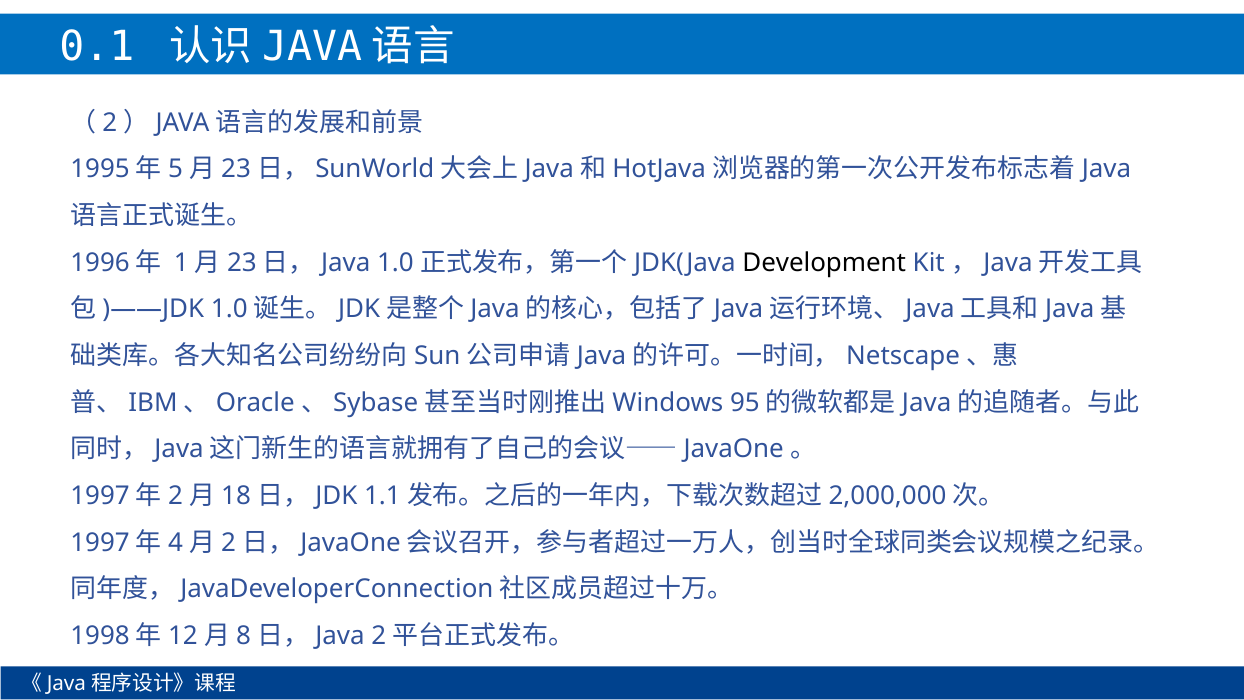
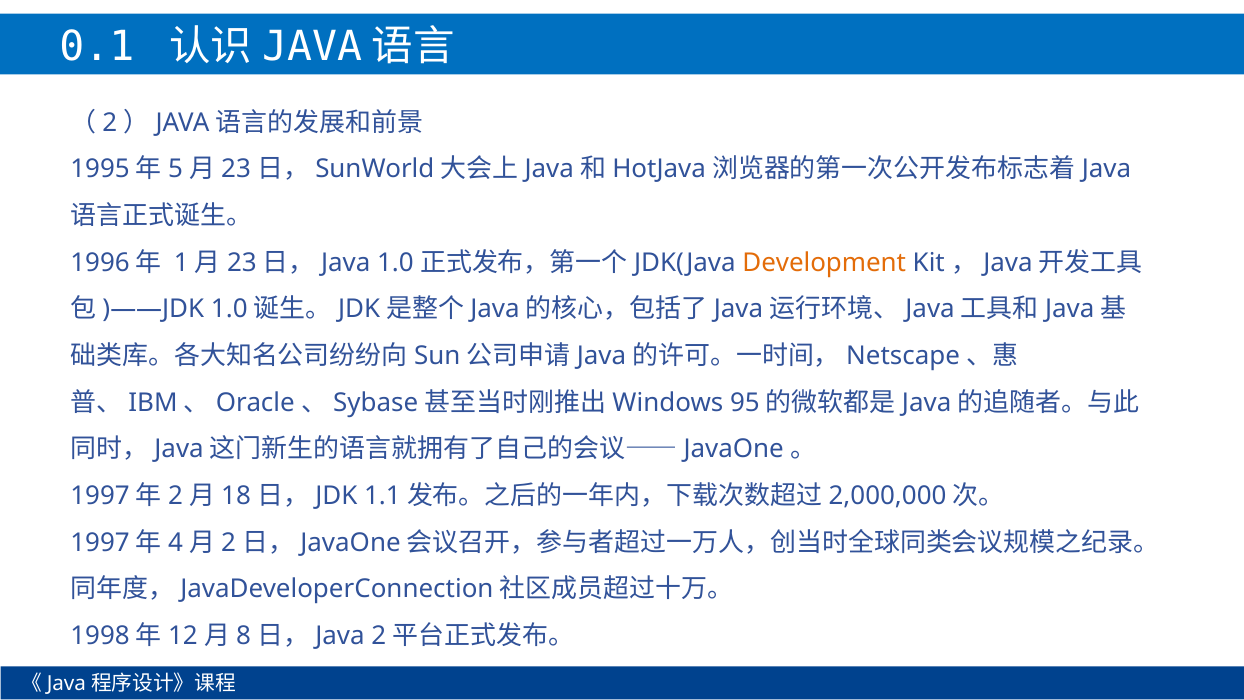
Development colour: black -> orange
